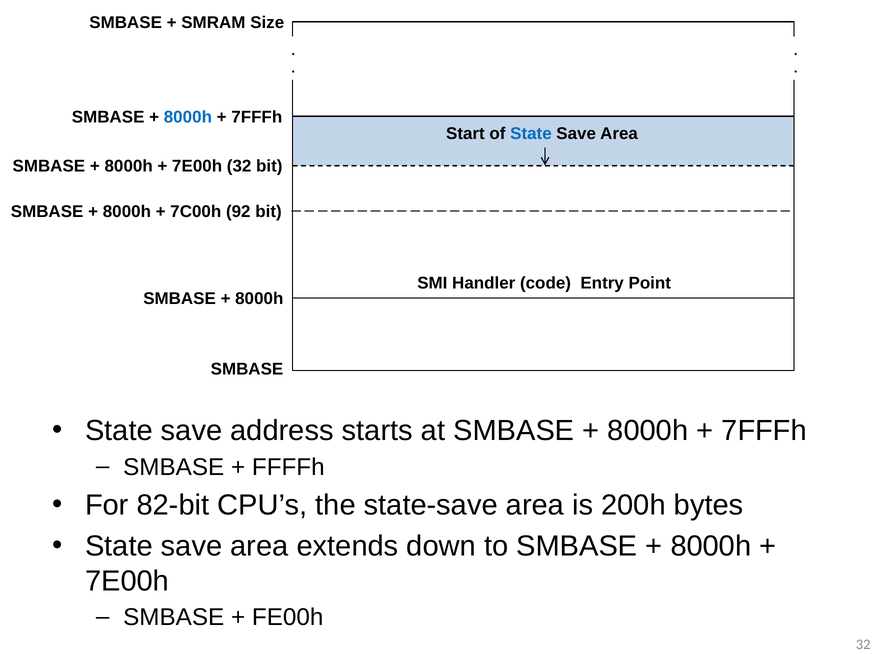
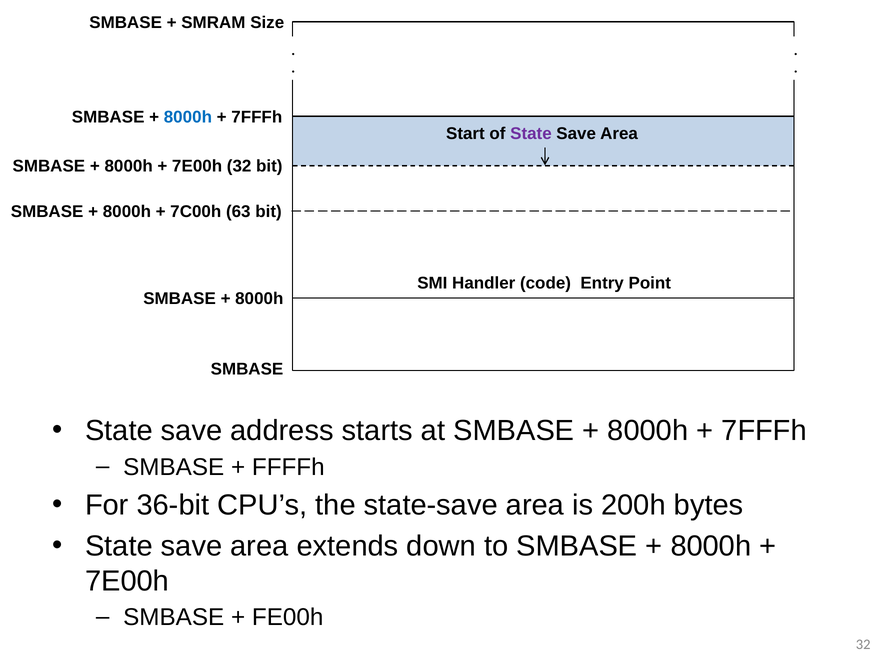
State at (531, 134) colour: blue -> purple
92: 92 -> 63
82-bit: 82-bit -> 36-bit
